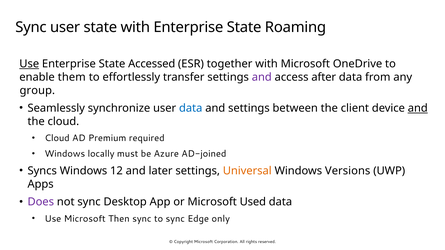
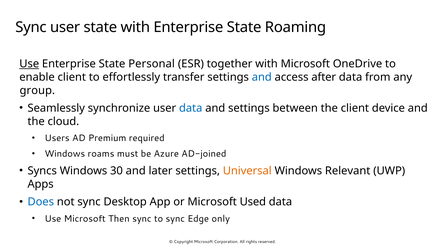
Accessed: Accessed -> Personal
enable them: them -> client
and at (262, 77) colour: purple -> blue
and at (418, 108) underline: present -> none
Cloud at (57, 138): Cloud -> Users
locally: locally -> roams
12: 12 -> 30
Versions: Versions -> Relevant
Does colour: purple -> blue
